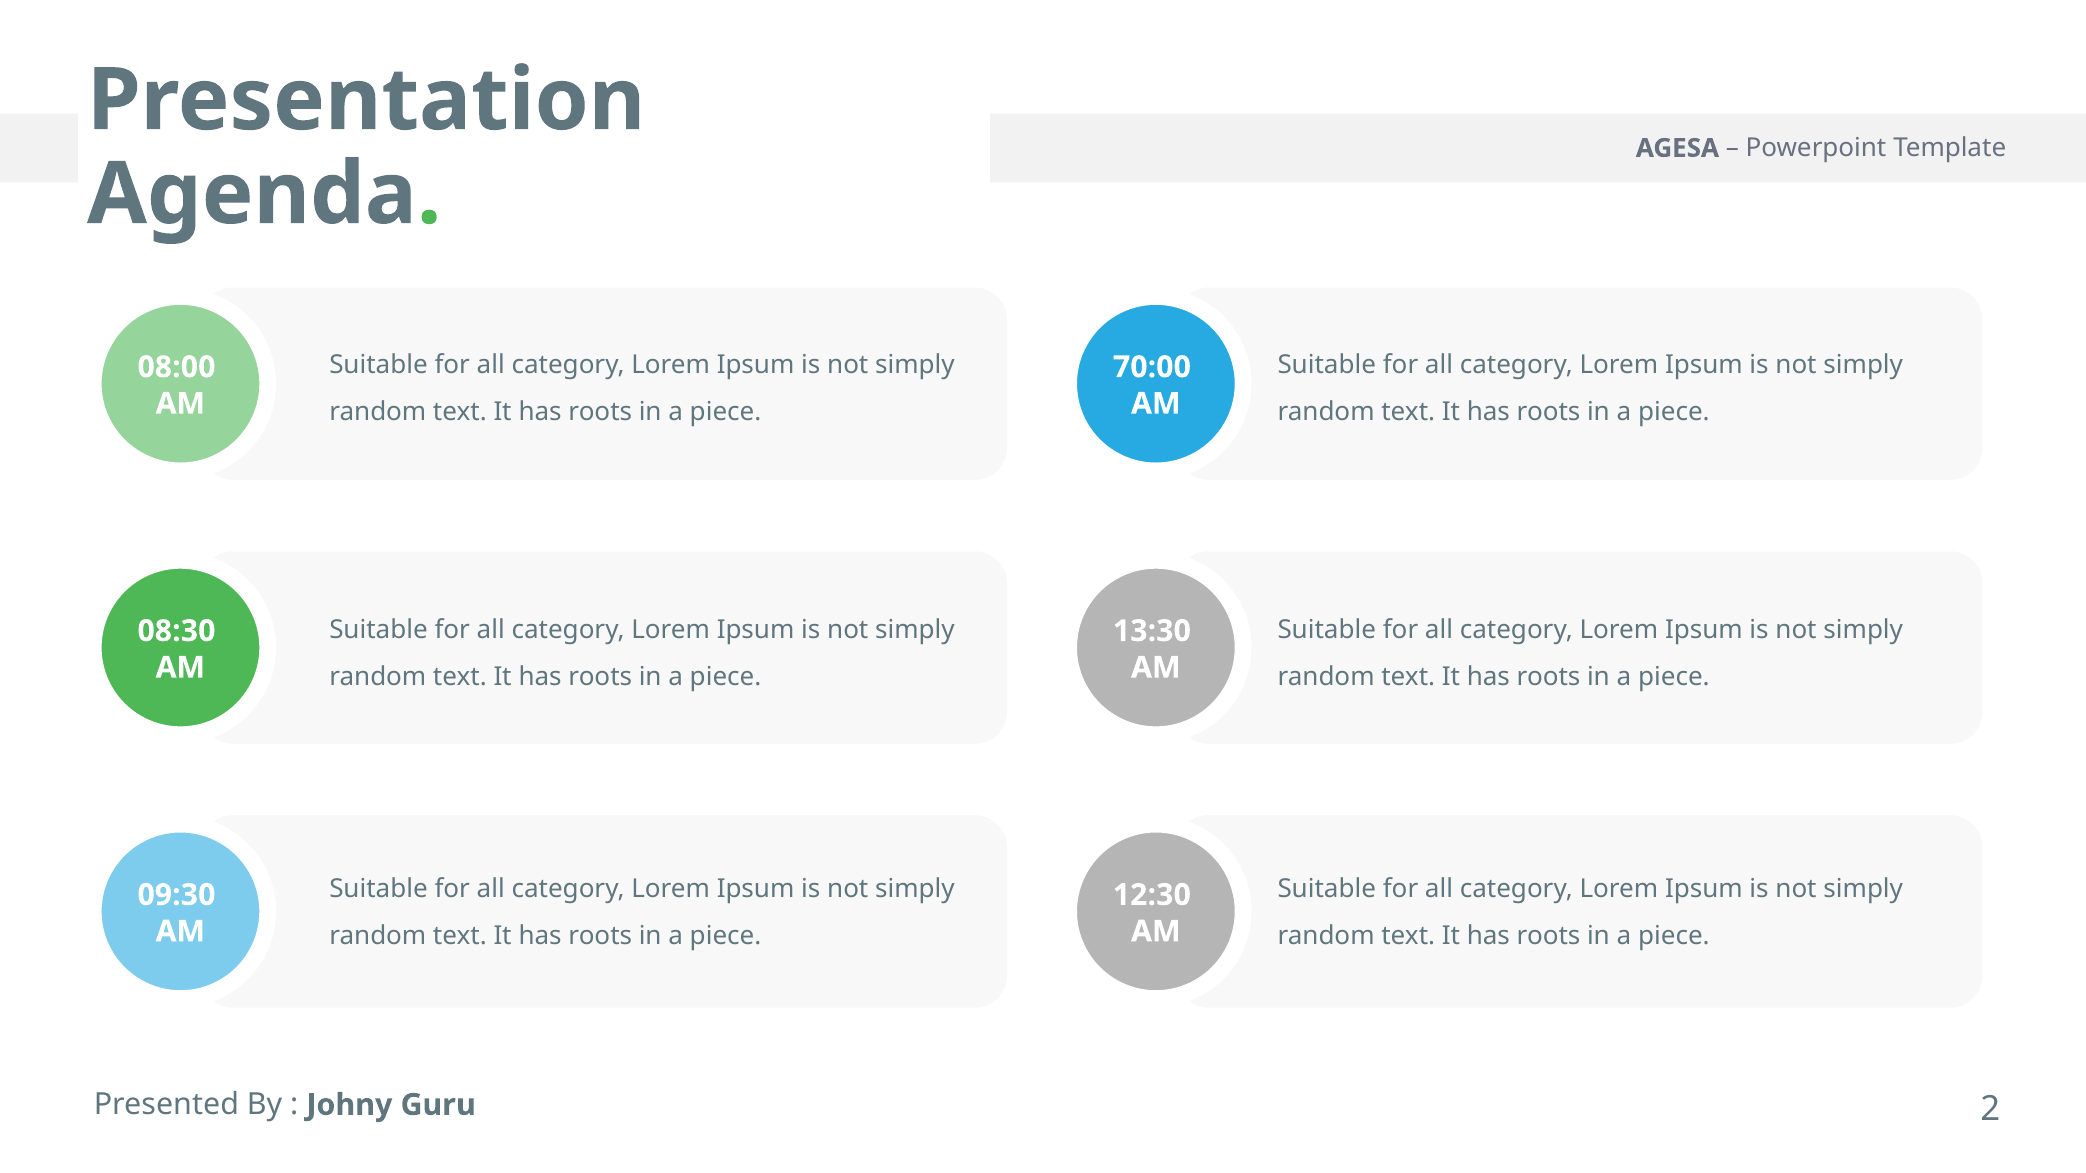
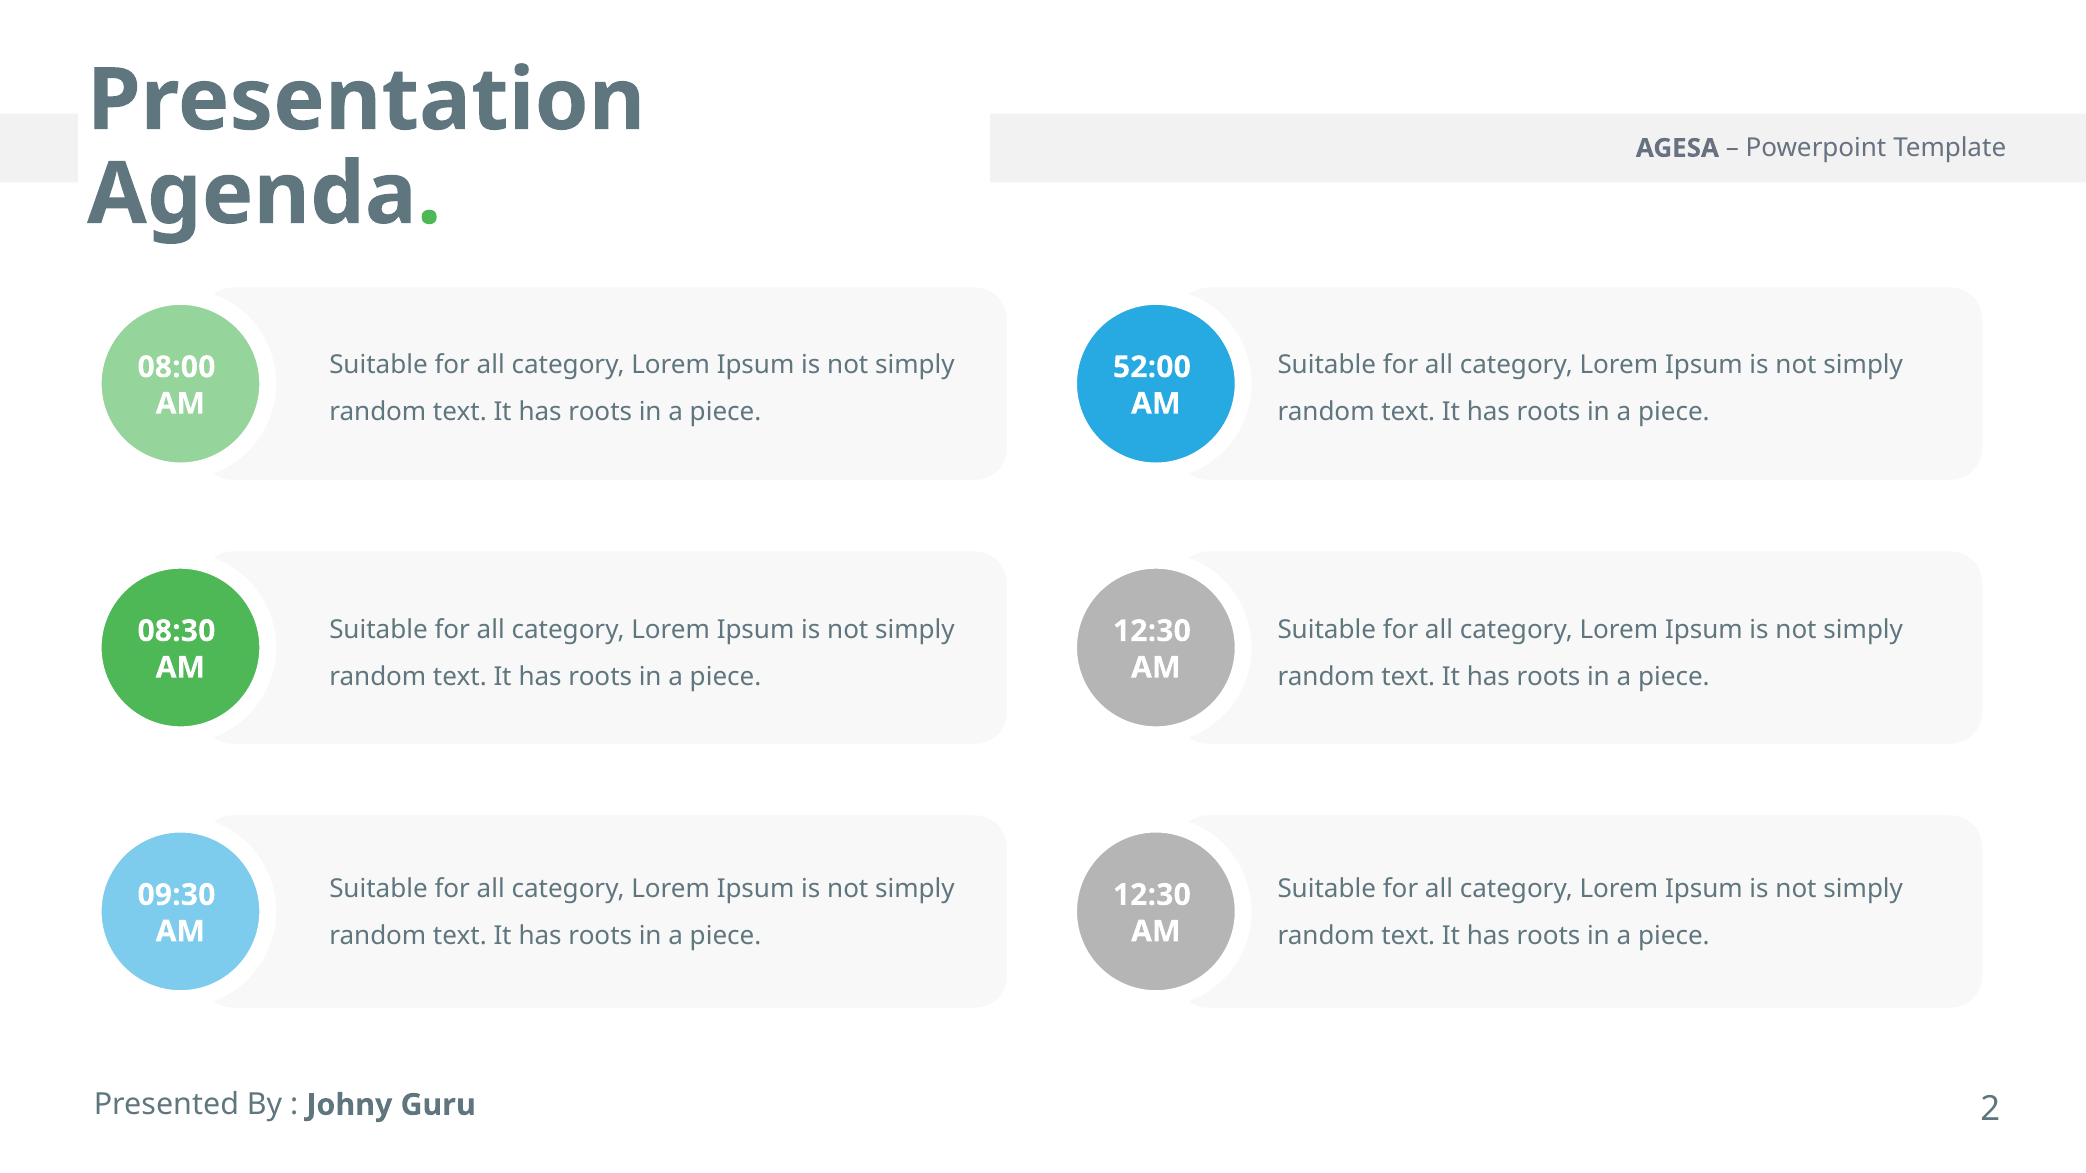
70:00: 70:00 -> 52:00
13:30 at (1152, 631): 13:30 -> 12:30
